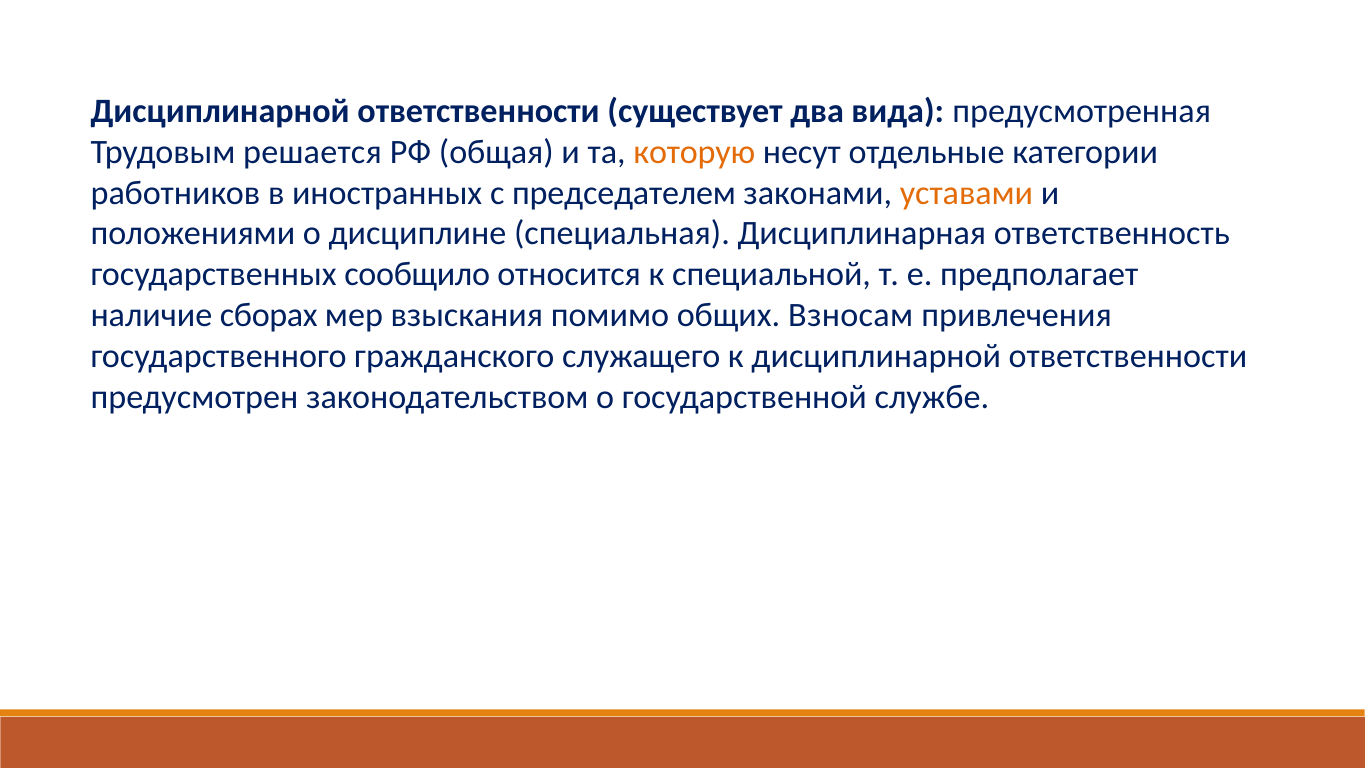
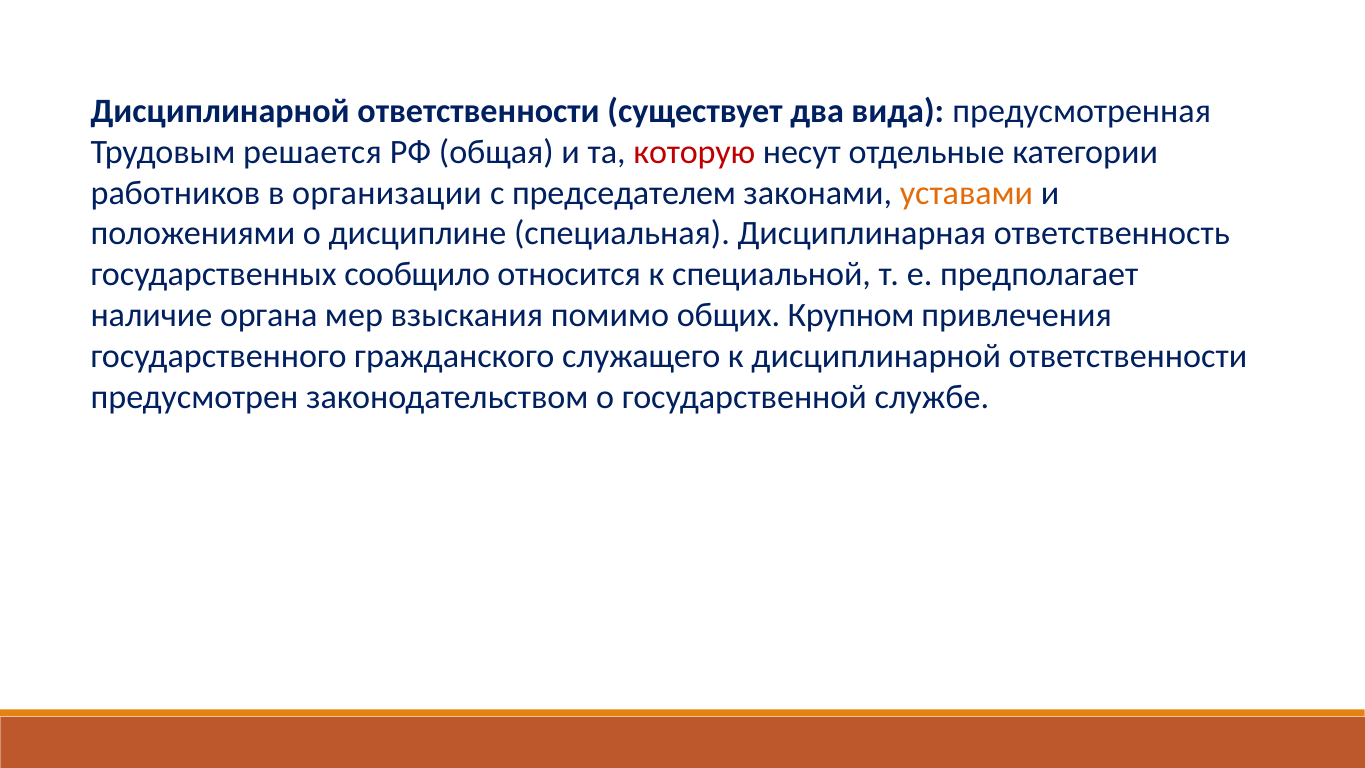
которую colour: orange -> red
иностранных: иностранных -> организации
сборах: сборах -> органа
Взносам: Взносам -> Крупном
